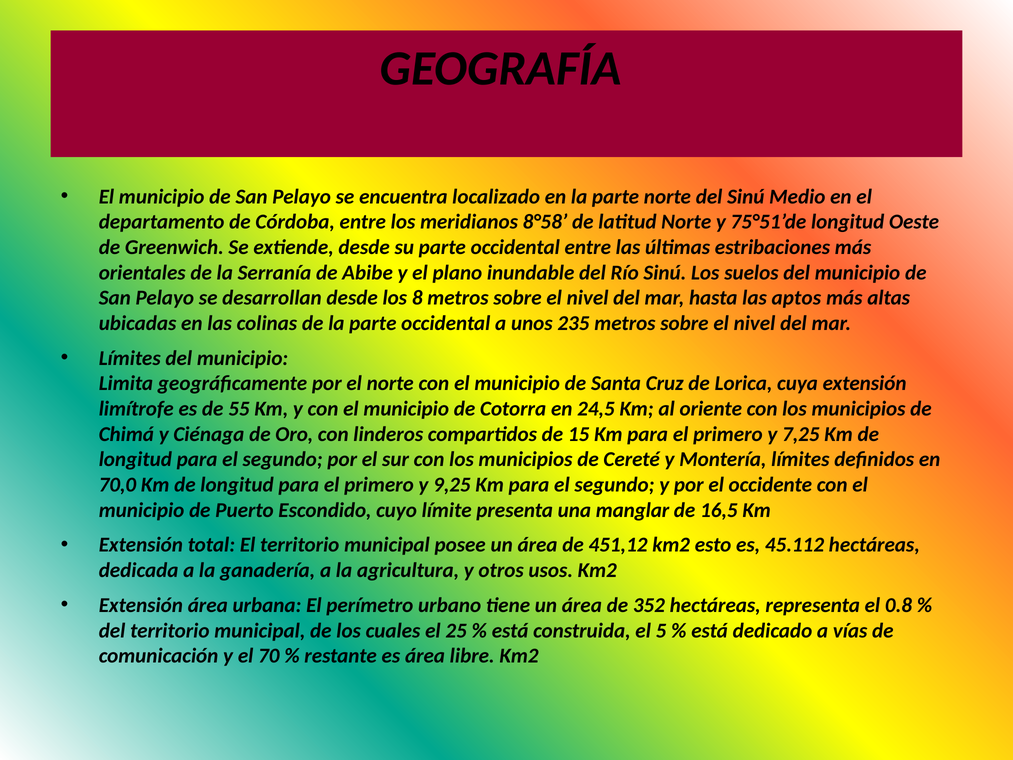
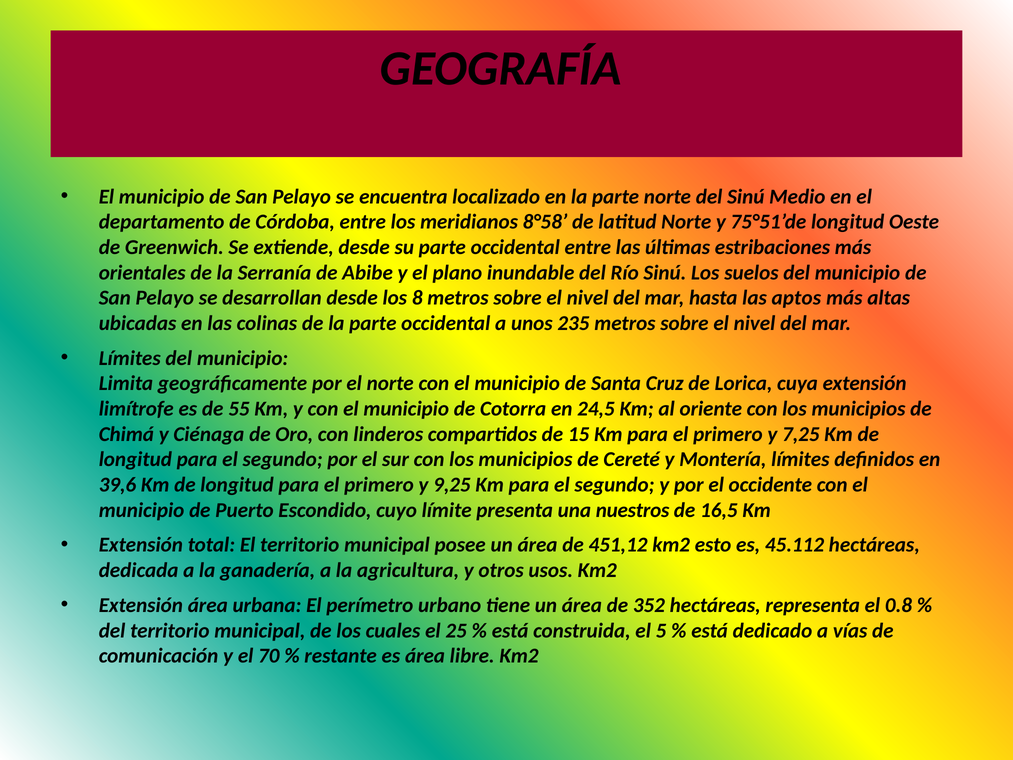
70,0: 70,0 -> 39,6
manglar: manglar -> nuestros
